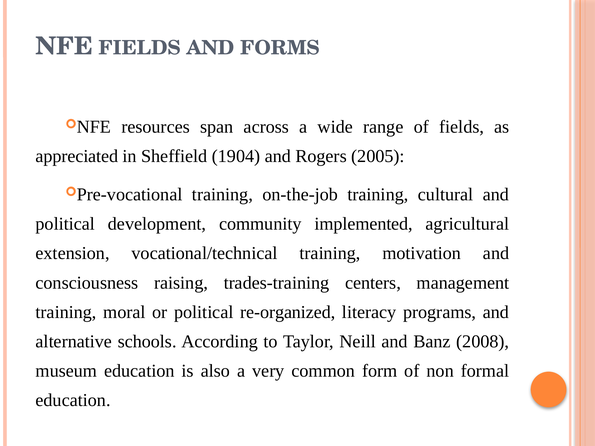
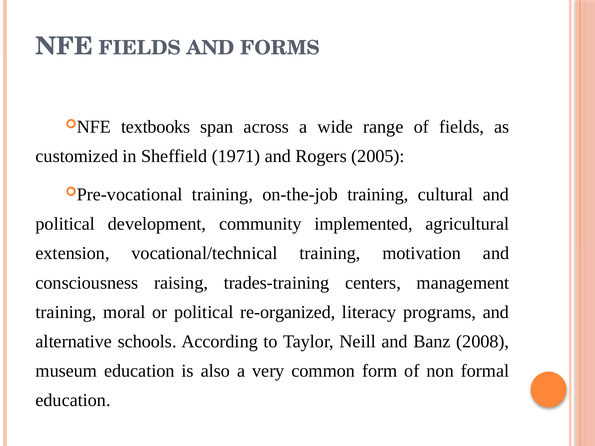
resources: resources -> textbooks
appreciated: appreciated -> customized
1904: 1904 -> 1971
